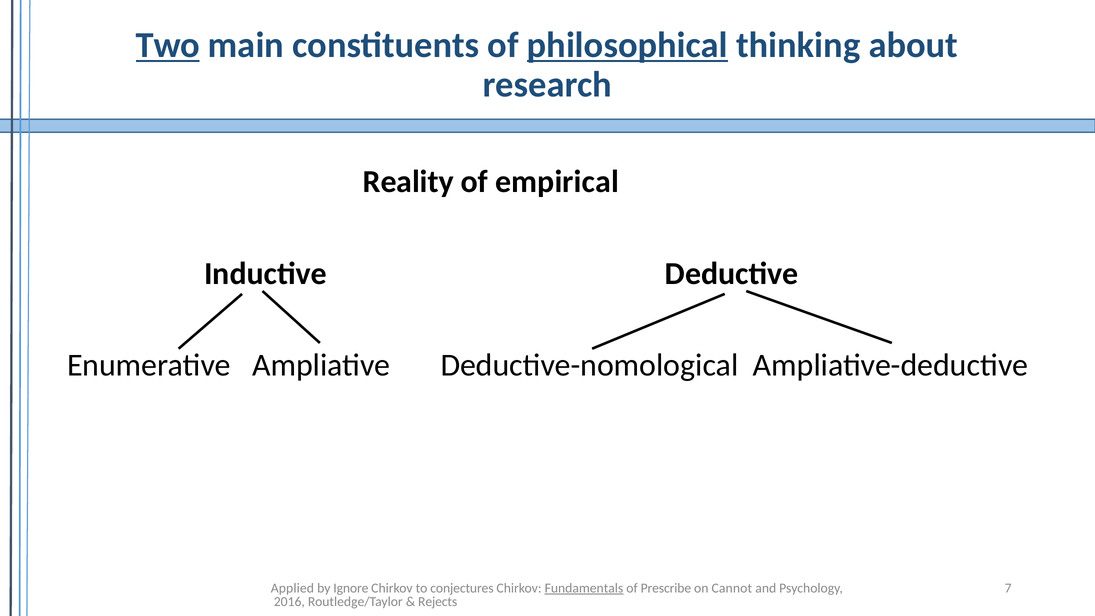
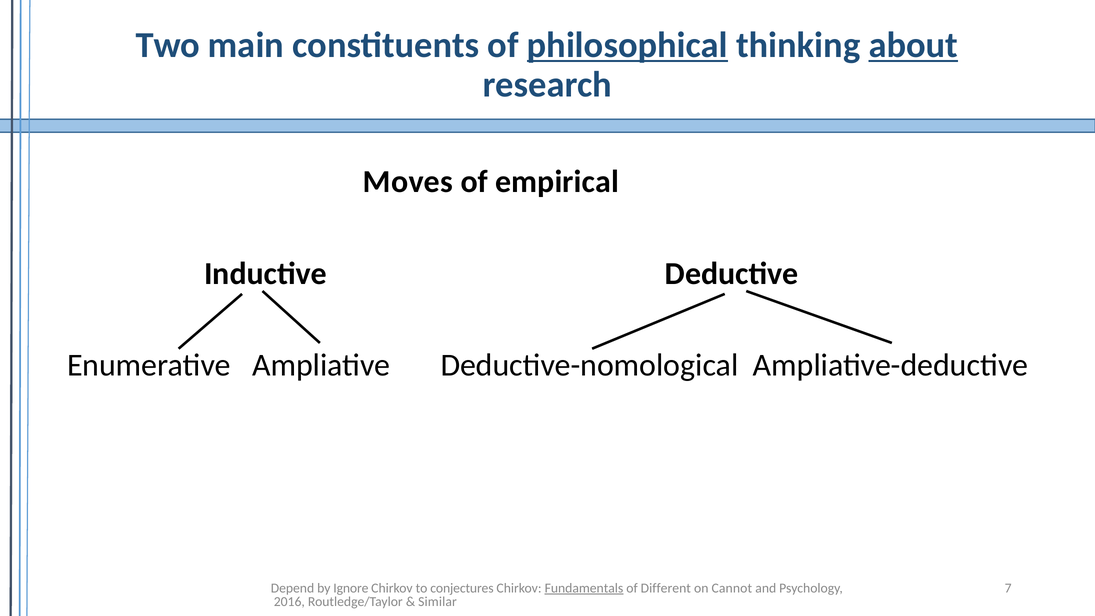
Two underline: present -> none
about underline: none -> present
Reality: Reality -> Moves
Applied: Applied -> Depend
Prescribe: Prescribe -> Different
Rejects: Rejects -> Similar
